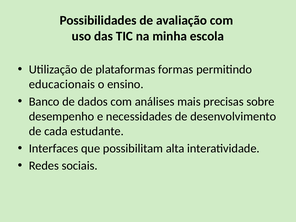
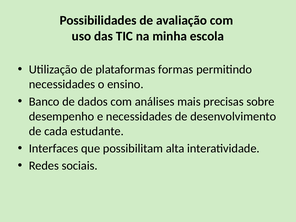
educacionais at (62, 84): educacionais -> necessidades
